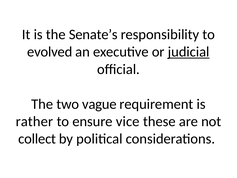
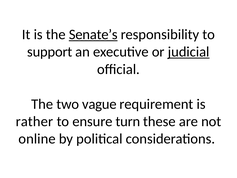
Senate’s underline: none -> present
evolved: evolved -> support
vice: vice -> turn
collect: collect -> online
